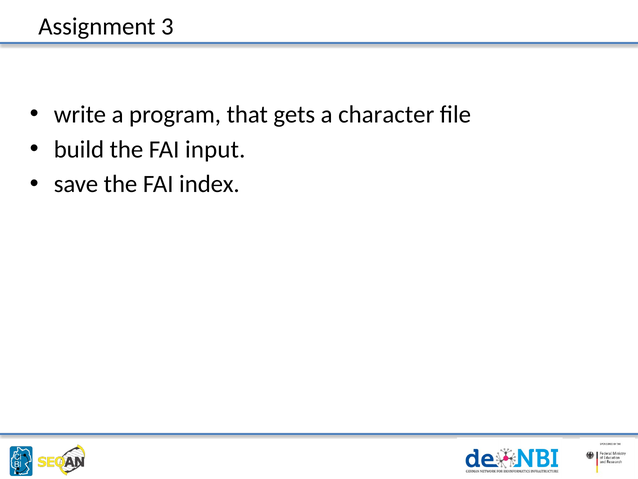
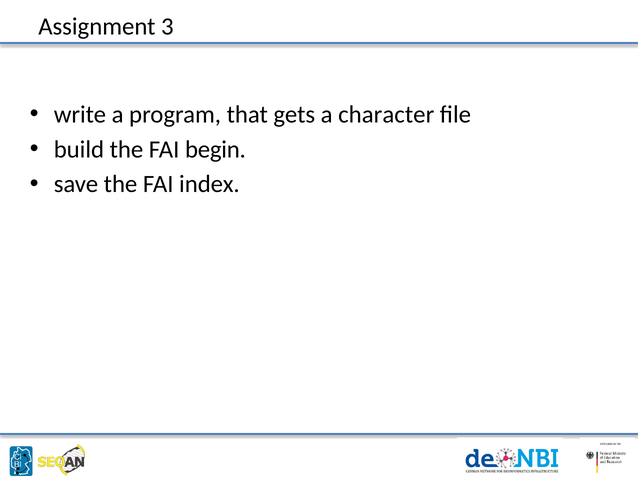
input: input -> begin
